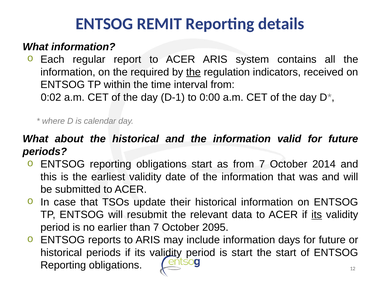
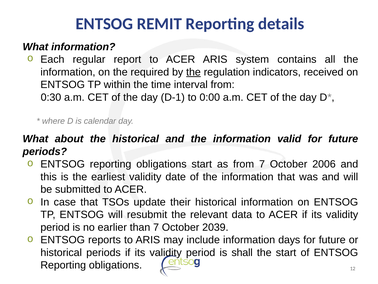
0:02: 0:02 -> 0:30
2014: 2014 -> 2006
its at (317, 214) underline: present -> none
2095: 2095 -> 2039
is start: start -> shall
